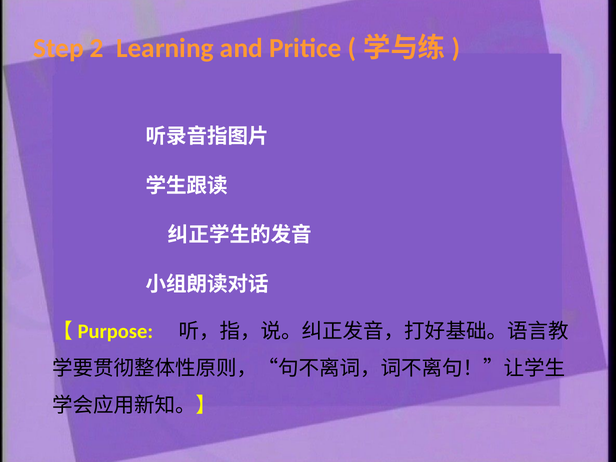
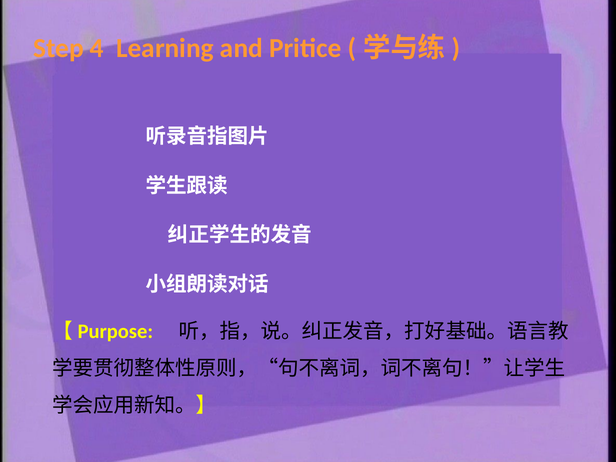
2: 2 -> 4
